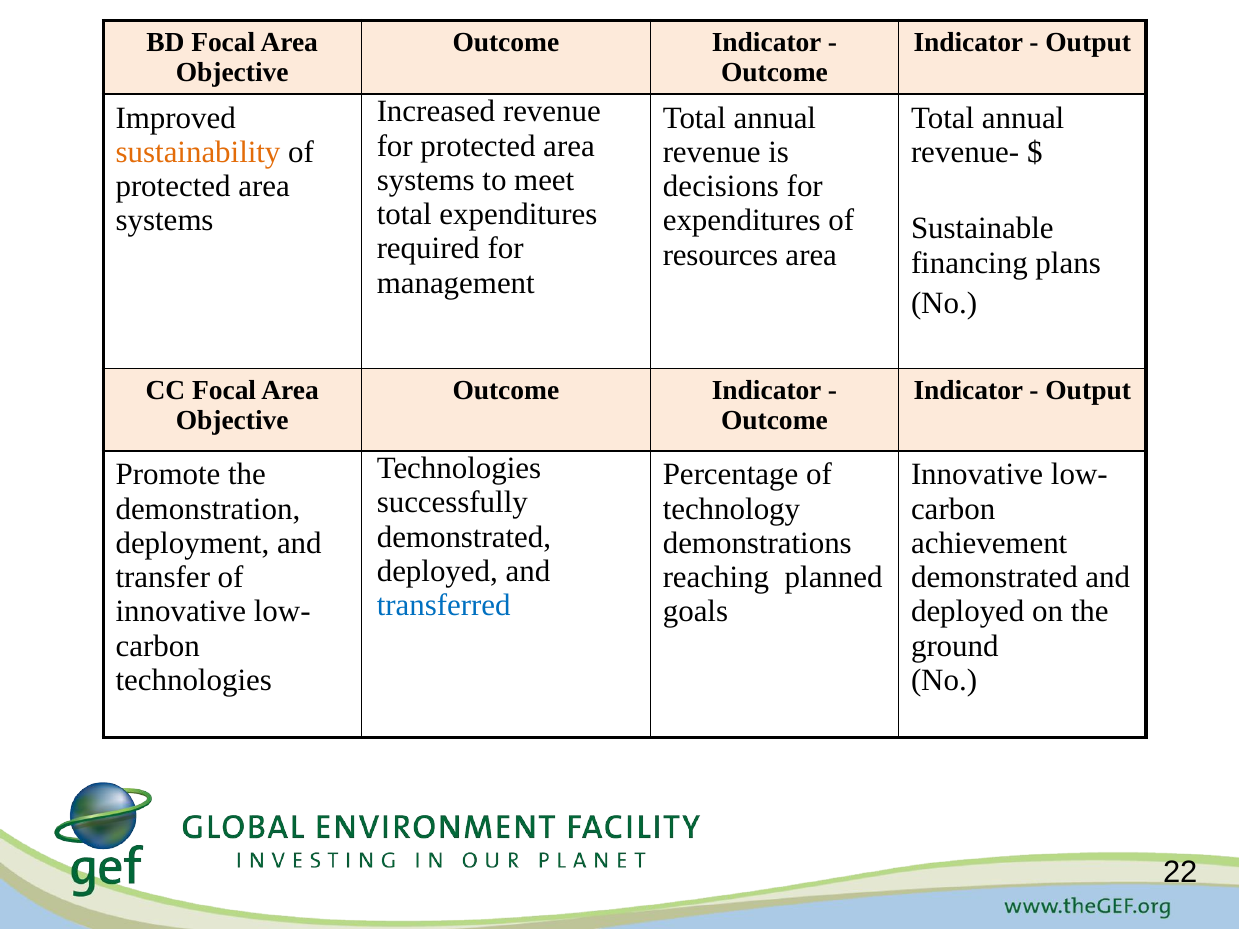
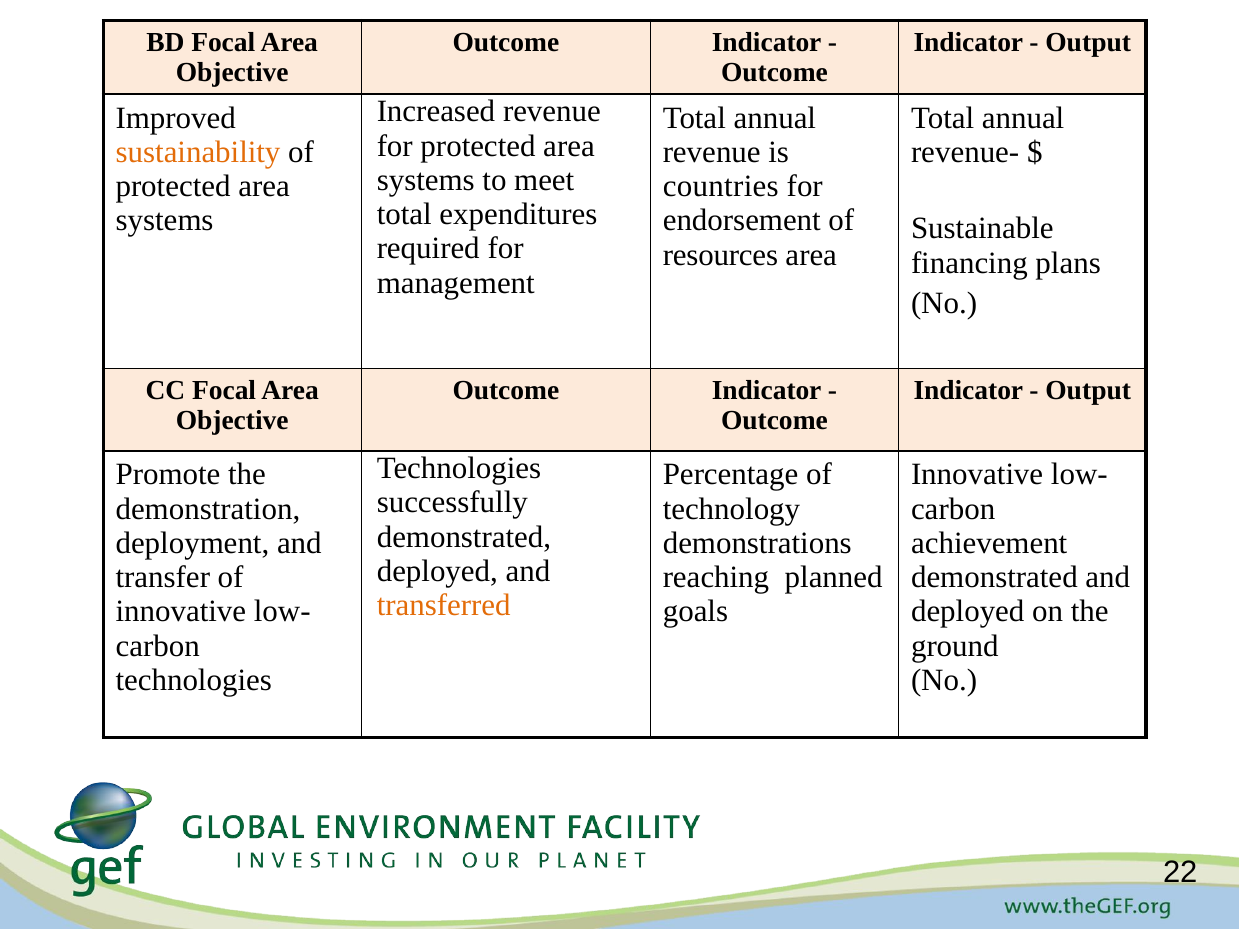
decisions: decisions -> countries
expenditures at (742, 221): expenditures -> endorsement
transferred colour: blue -> orange
